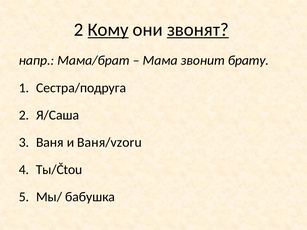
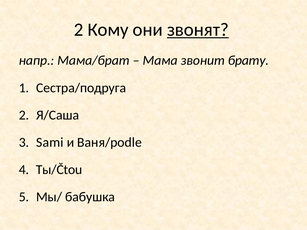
Кому underline: present -> none
Ваня: Ваня -> Sami
Ваня/vzoru: Ваня/vzoru -> Ваня/podle
